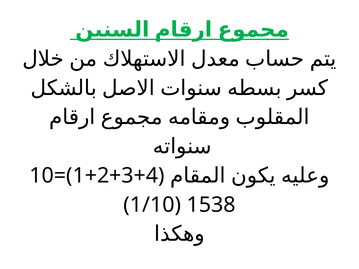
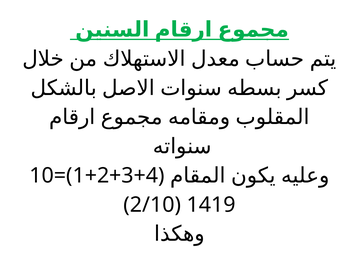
1/10: 1/10 -> 2/10
1538: 1538 -> 1419
